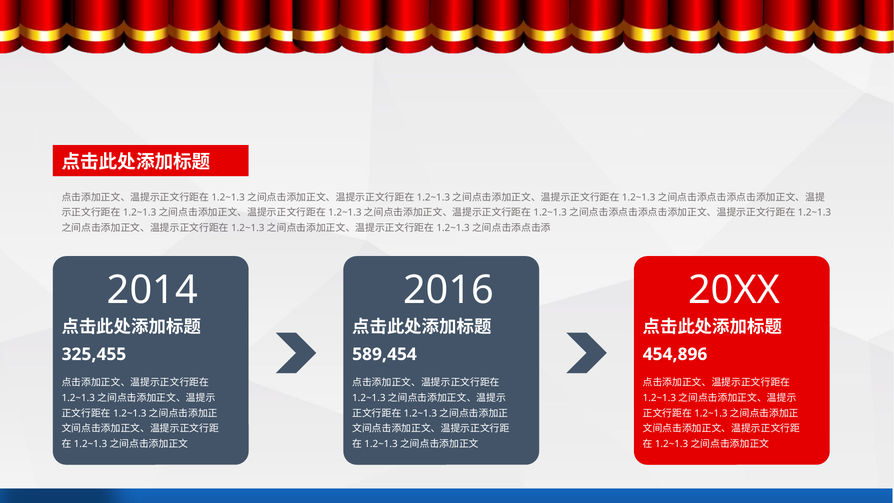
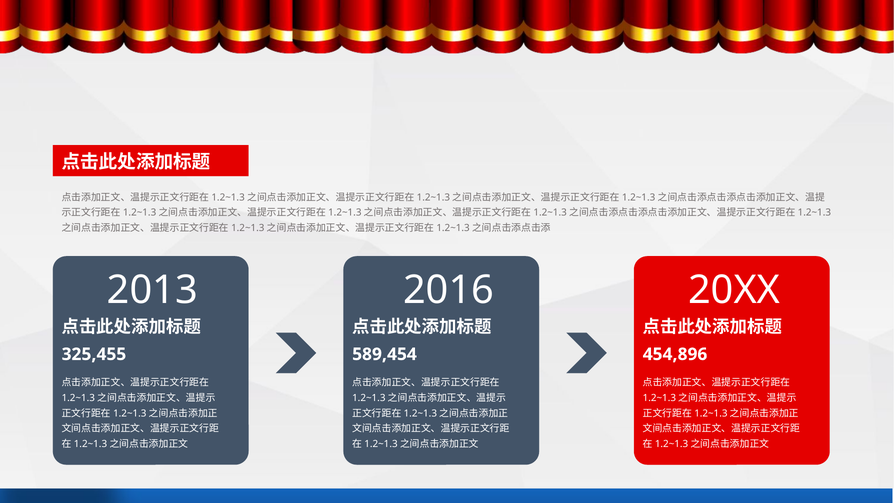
2014: 2014 -> 2013
